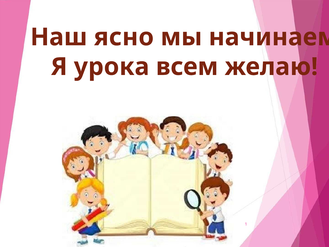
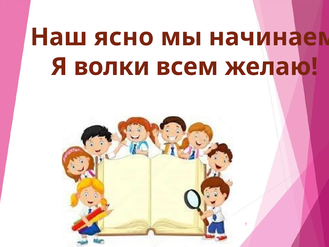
урока: урока -> волки
